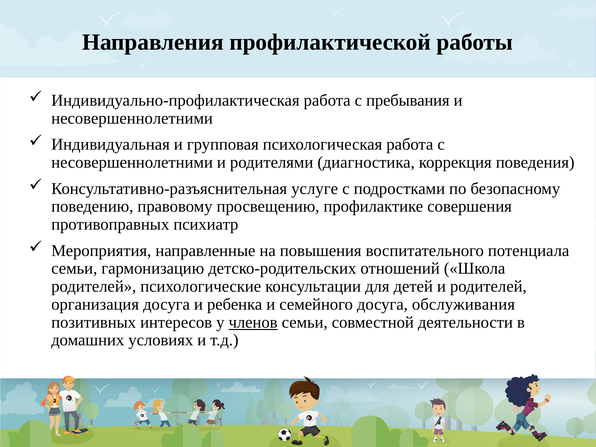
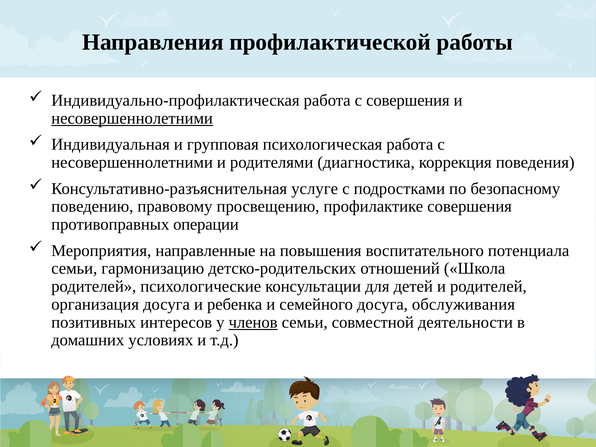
с пребывания: пребывания -> совершения
несовершеннолетними at (132, 118) underline: none -> present
психиатр: психиатр -> операции
